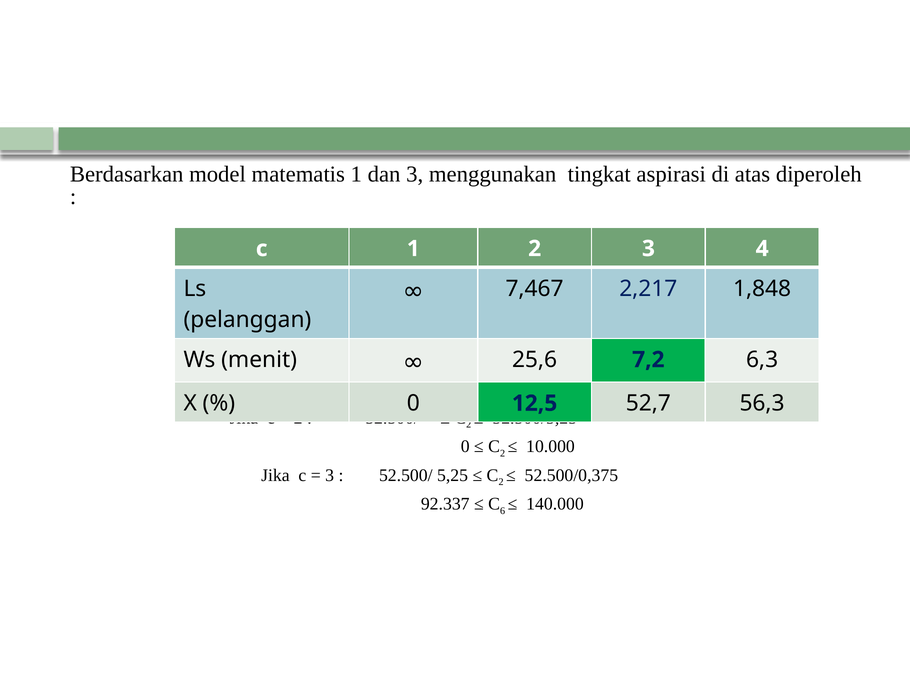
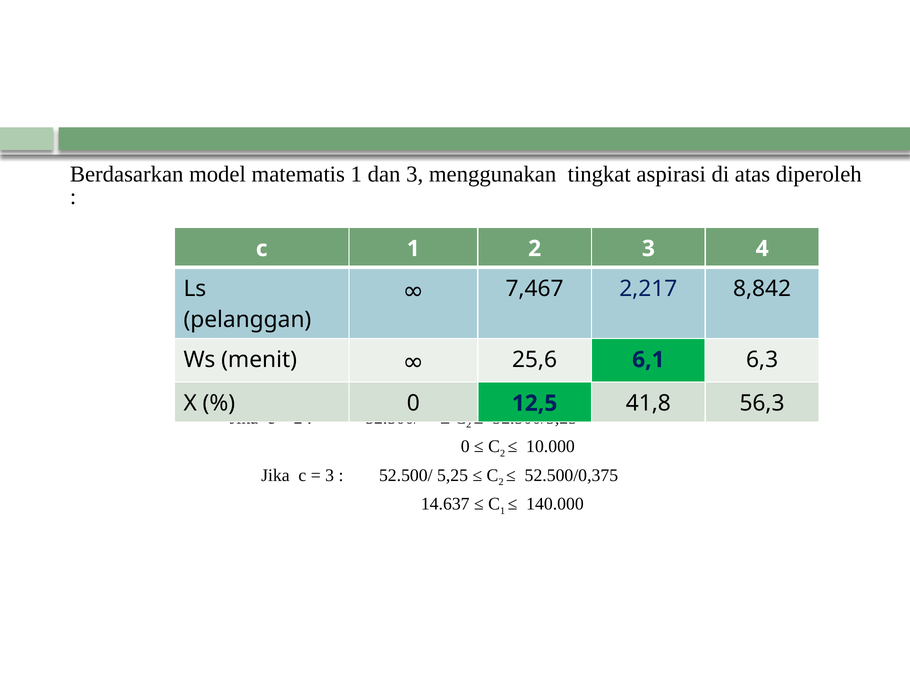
1,848: 1,848 -> 8,842
7,2: 7,2 -> 6,1
52,7: 52,7 -> 41,8
92.337: 92.337 -> 14.637
6 at (503, 511): 6 -> 1
